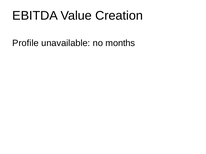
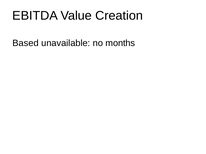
Profile: Profile -> Based
